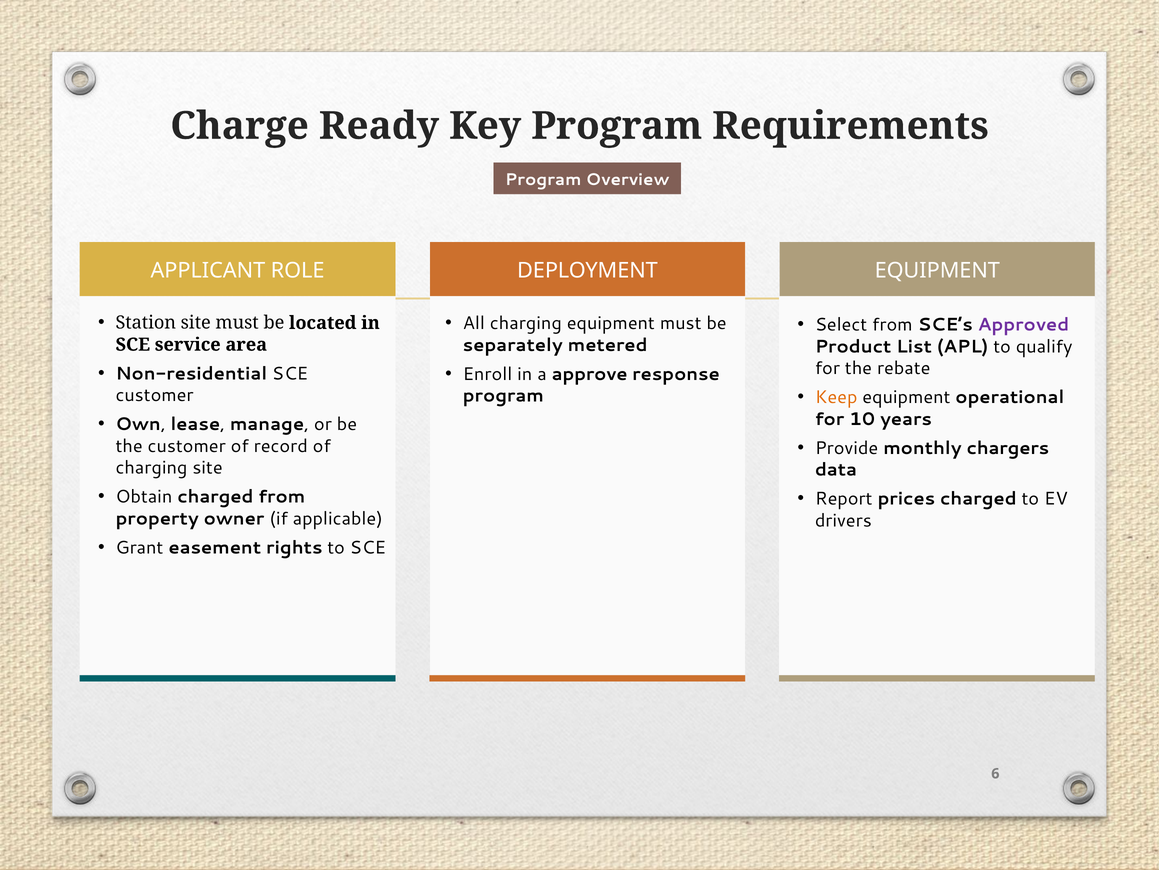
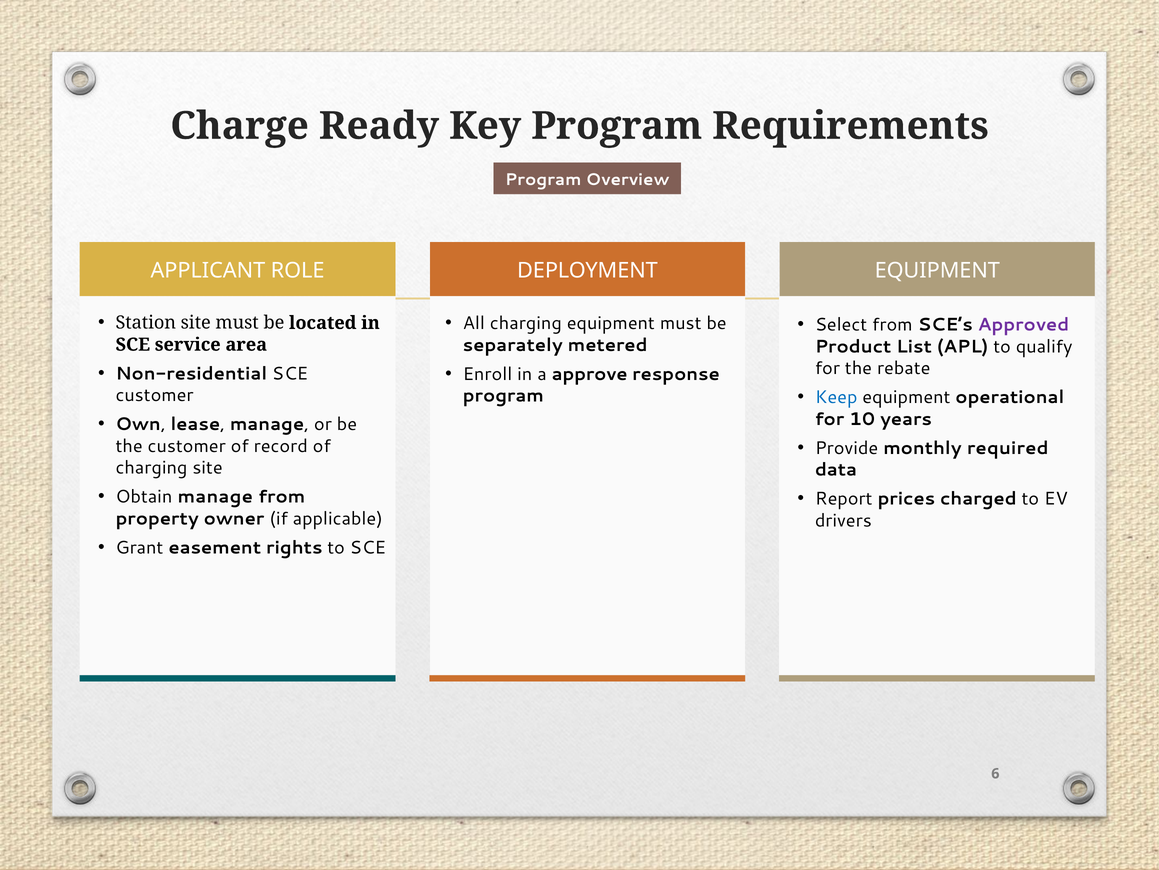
Keep colour: orange -> blue
chargers: chargers -> required
Obtain charged: charged -> manage
